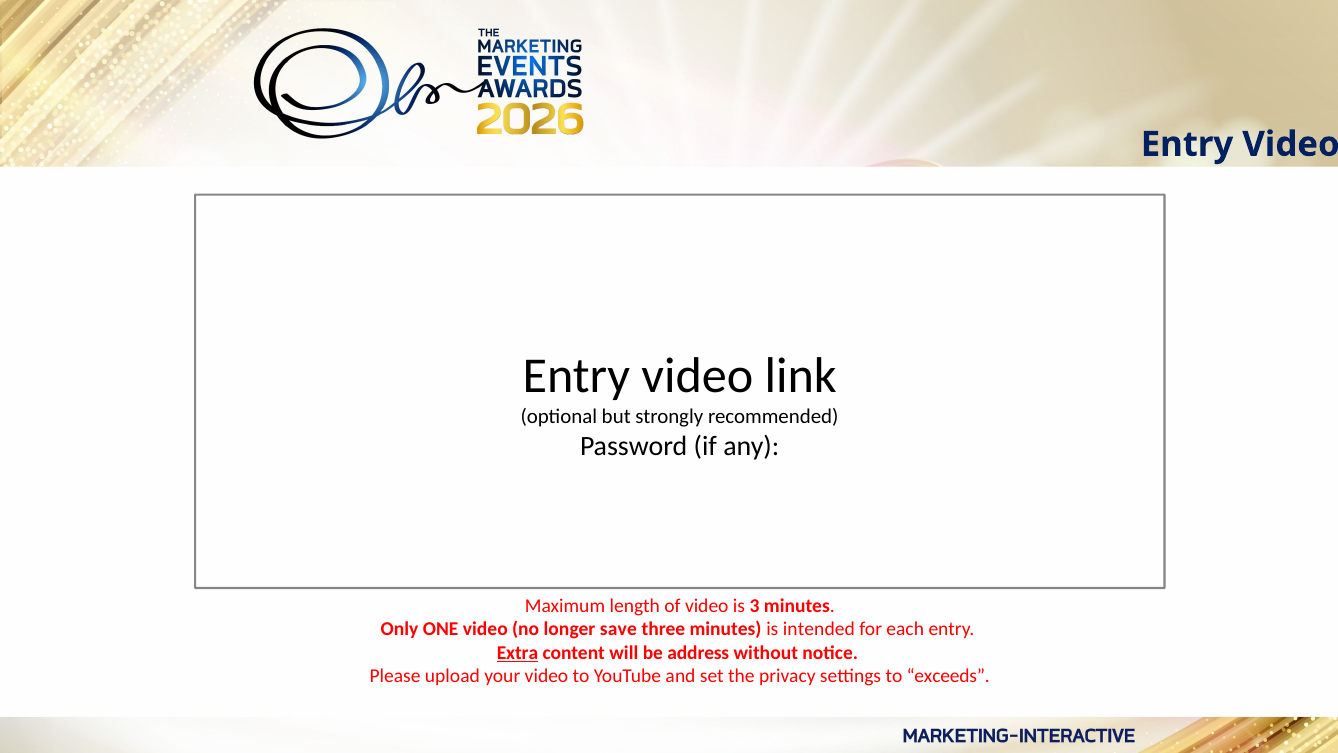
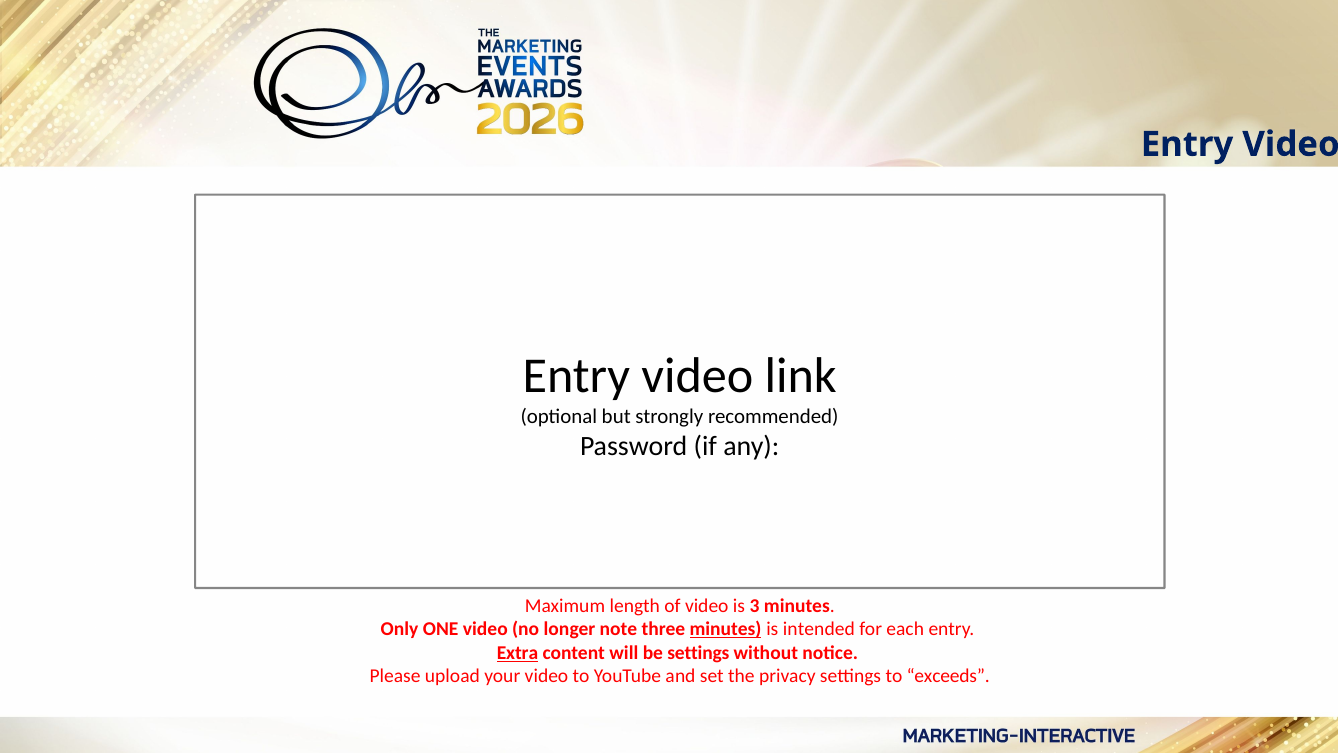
save: save -> note
minutes at (726, 629) underline: none -> present
be address: address -> settings
